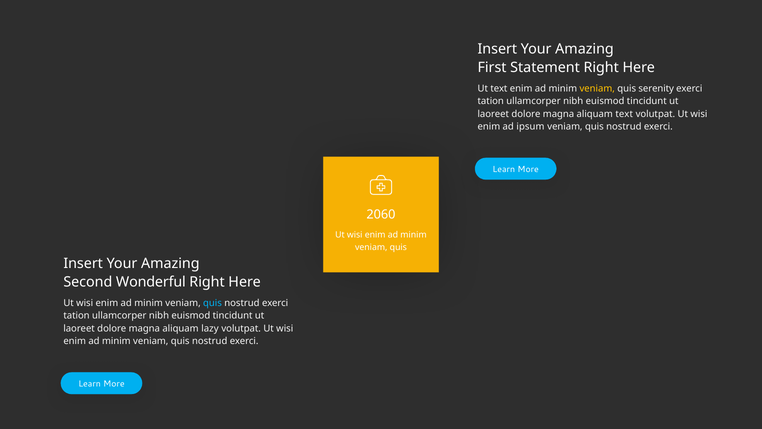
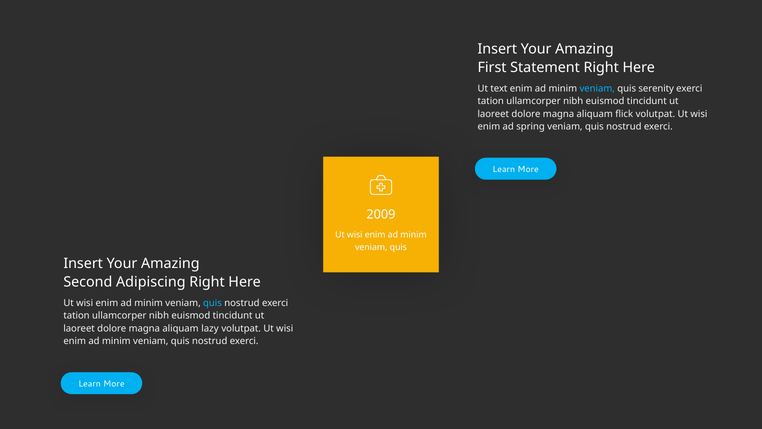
veniam at (597, 89) colour: yellow -> light blue
aliquam text: text -> flick
ipsum: ipsum -> spring
2060: 2060 -> 2009
Wonderful: Wonderful -> Adipiscing
